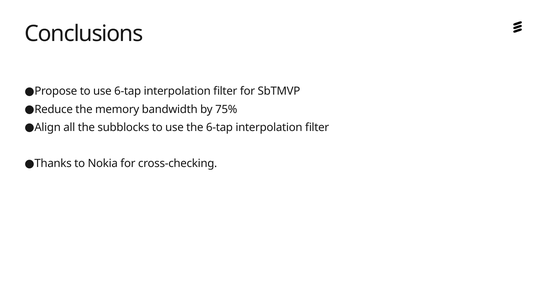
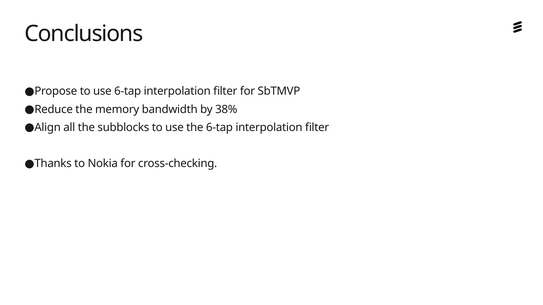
75%: 75% -> 38%
